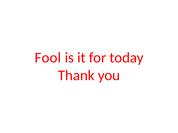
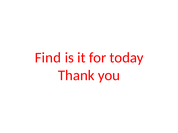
Fool: Fool -> Find
